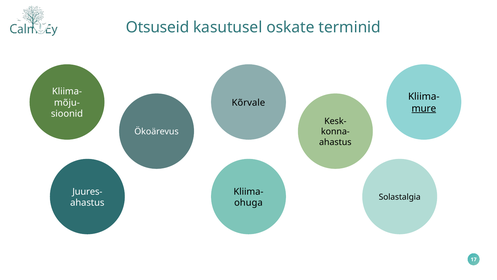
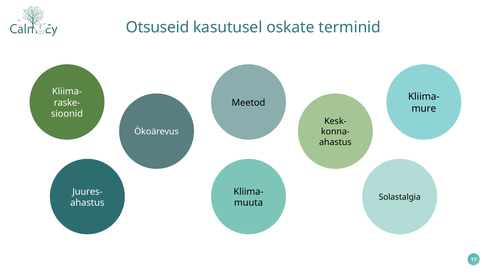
mõju-: mõju- -> raske-
Kõrvale: Kõrvale -> Meetod
mure underline: present -> none
ohuga: ohuga -> muuta
